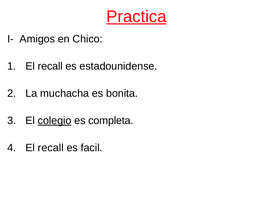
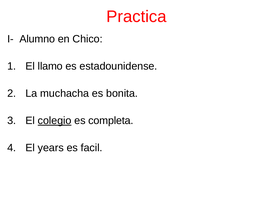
Practica underline: present -> none
Amigos: Amigos -> Alumno
recall at (50, 66): recall -> llamo
recall at (51, 148): recall -> years
